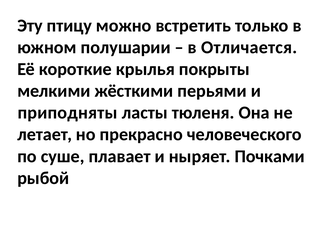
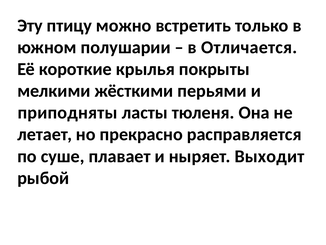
человеческого: человеческого -> расправляется
Почками: Почками -> Выходит
